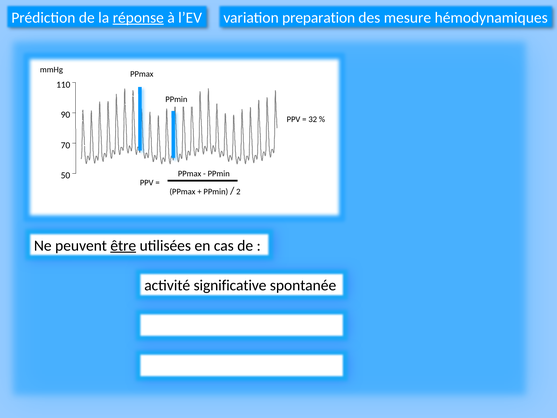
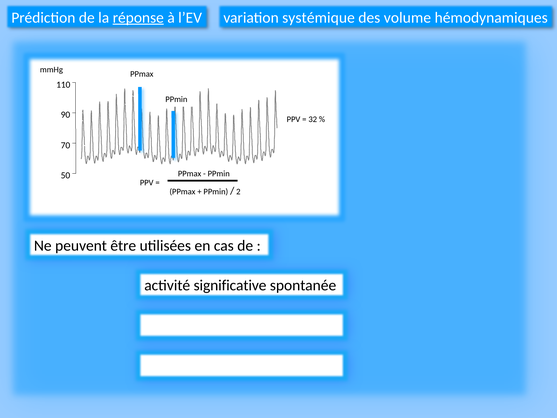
preparation: preparation -> systémique
mesure: mesure -> volume
être underline: present -> none
